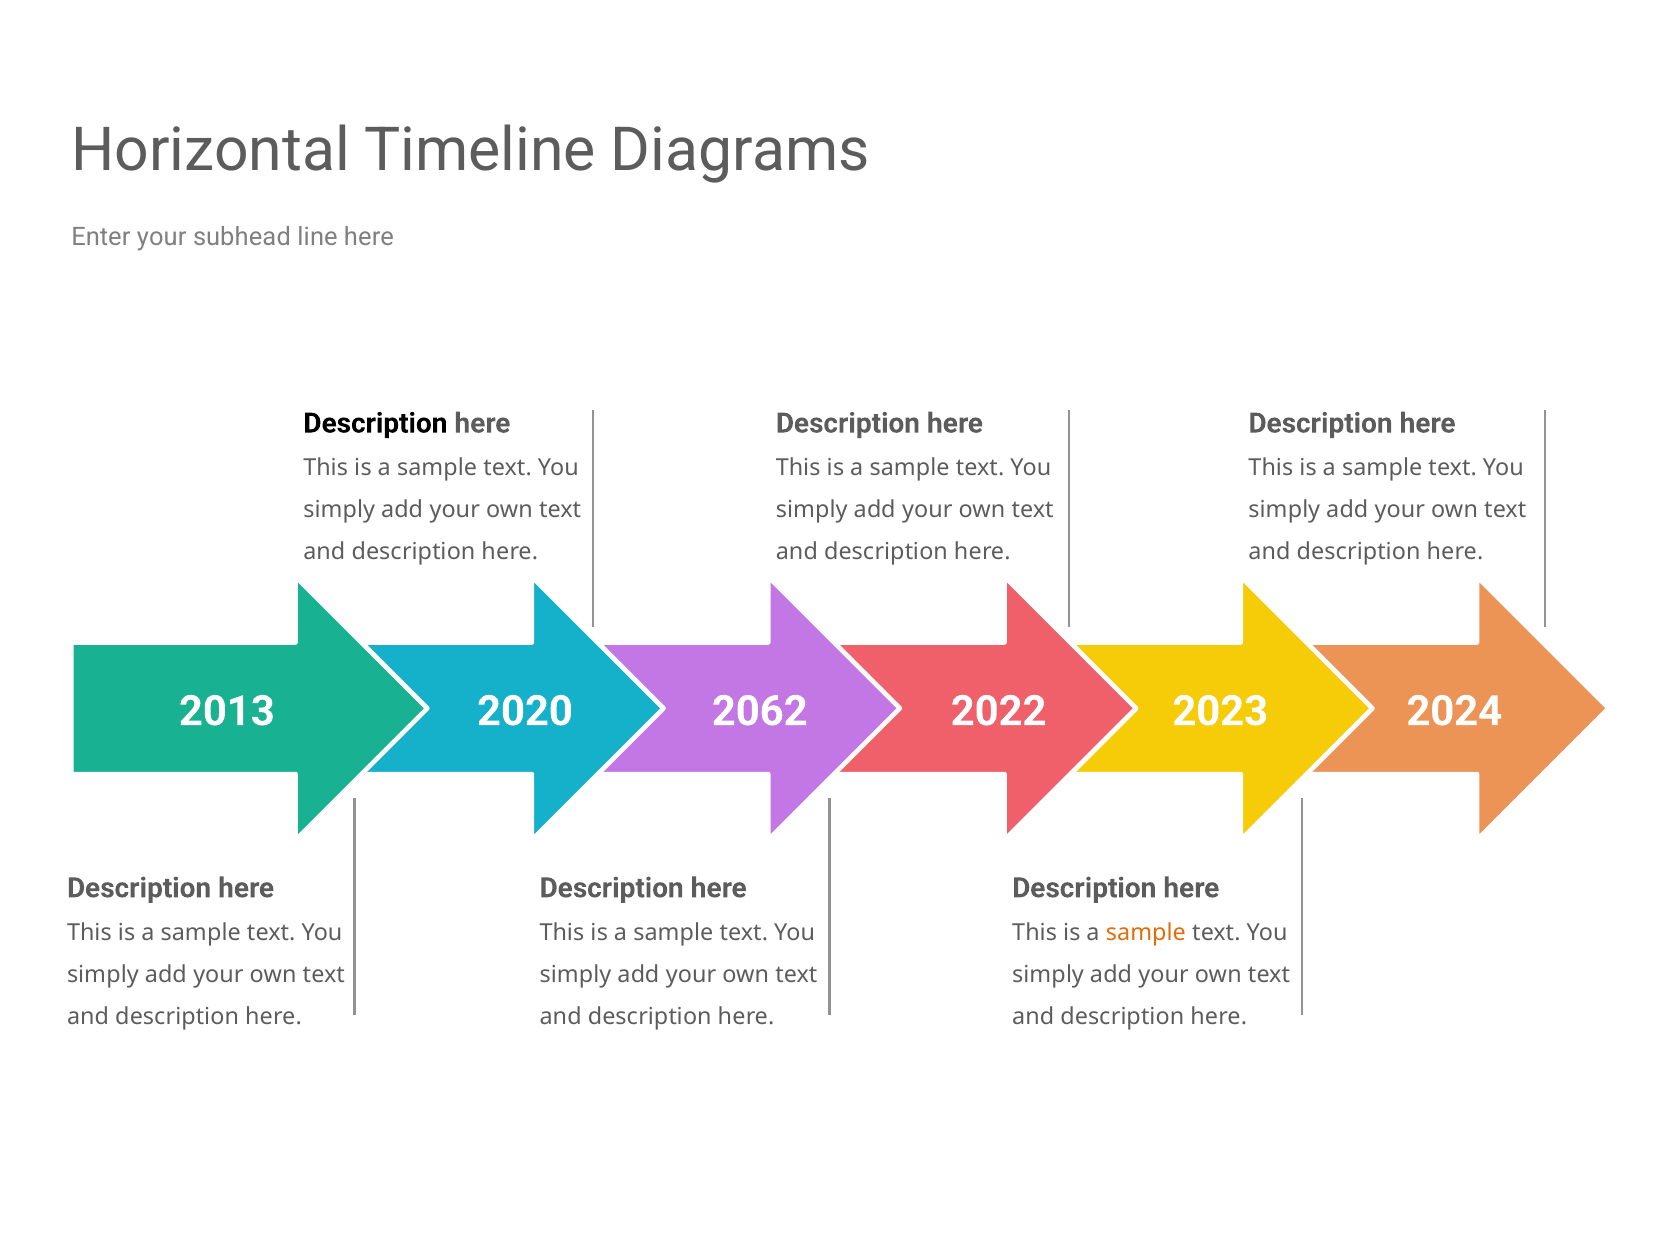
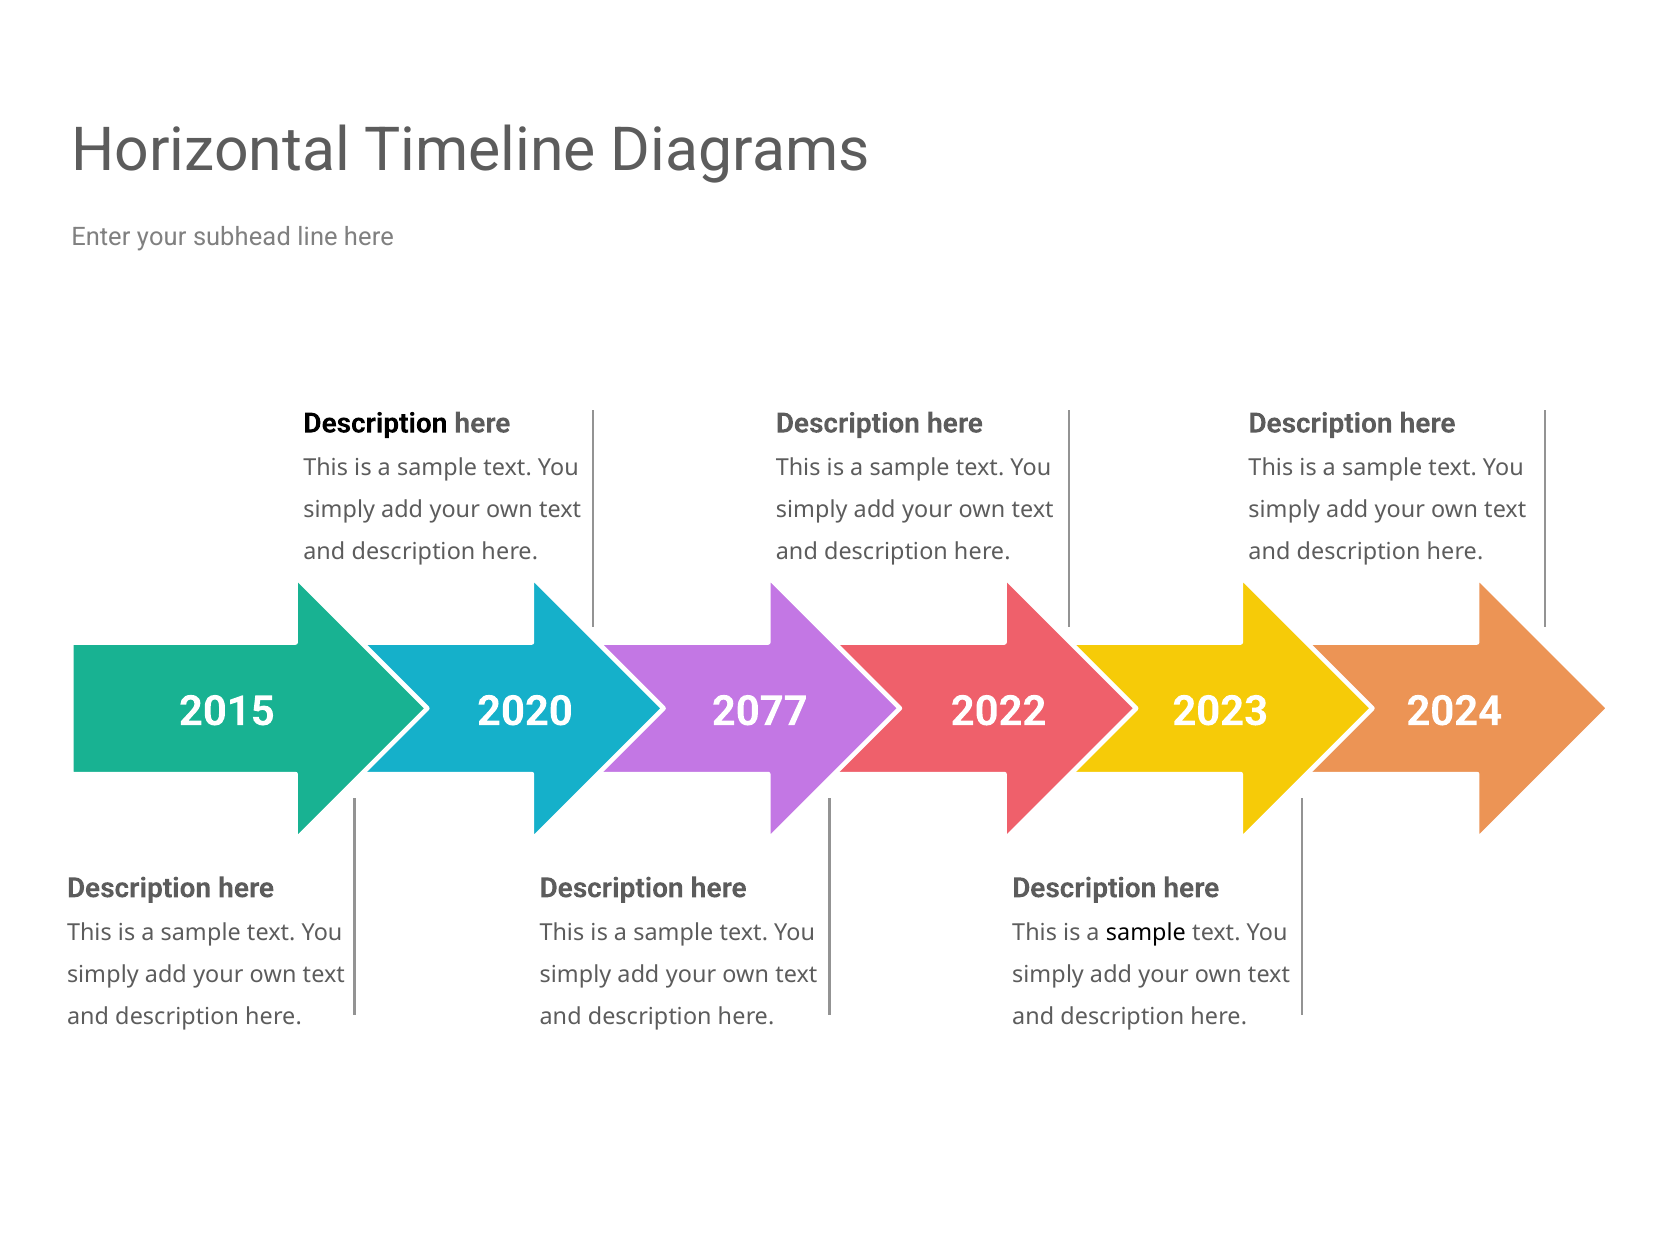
2013: 2013 -> 2015
2062: 2062 -> 2077
sample at (1146, 933) colour: orange -> black
